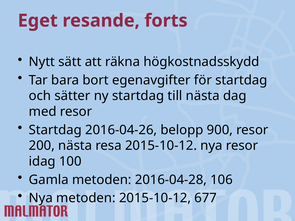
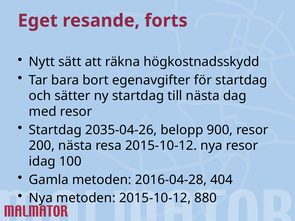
2016-04-26: 2016-04-26 -> 2035-04-26
106: 106 -> 404
677: 677 -> 880
